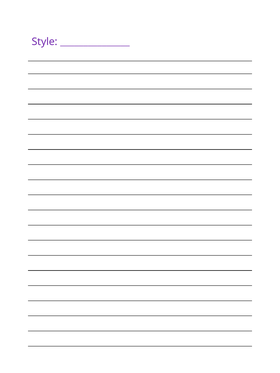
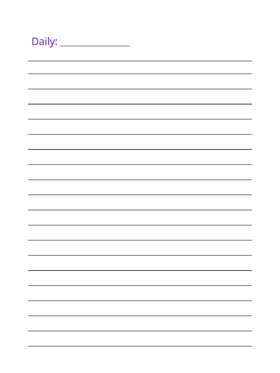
Style: Style -> Daily
